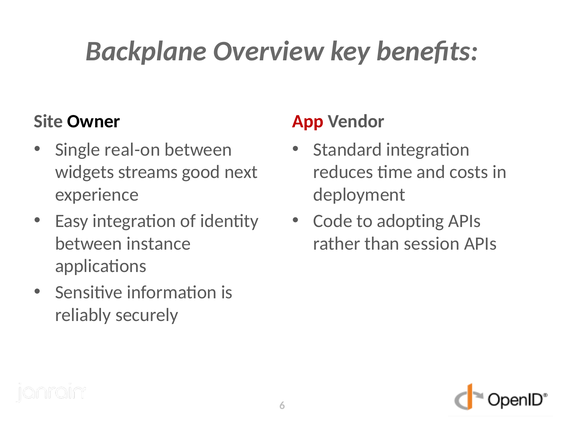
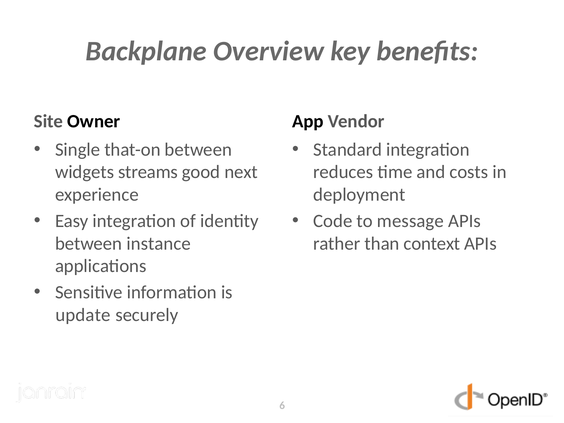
App colour: red -> black
real-on: real-on -> that-on
adopting: adopting -> message
session: session -> context
reliably: reliably -> update
